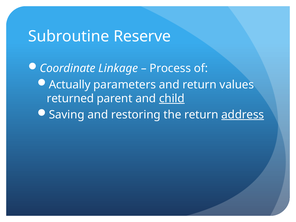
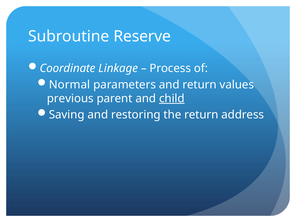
Actually: Actually -> Normal
returned: returned -> previous
address underline: present -> none
